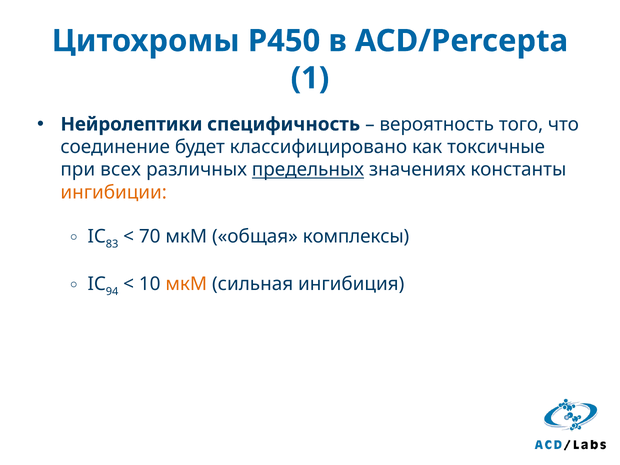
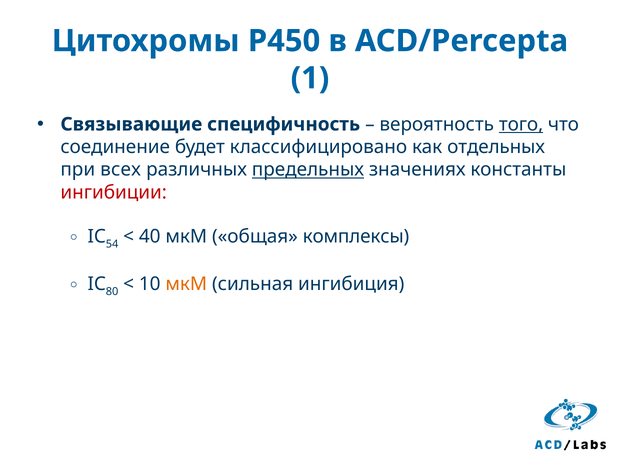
Нейролептики: Нейролептики -> Связывающие
того underline: none -> present
токсичные: токсичные -> отдельных
ингибиции colour: orange -> red
83: 83 -> 54
70: 70 -> 40
94: 94 -> 80
